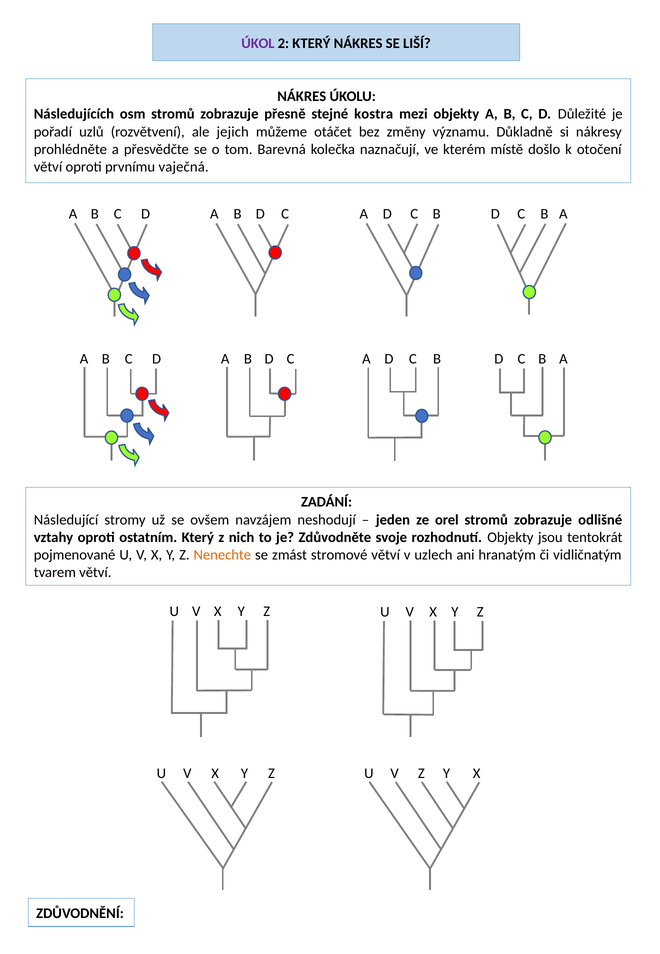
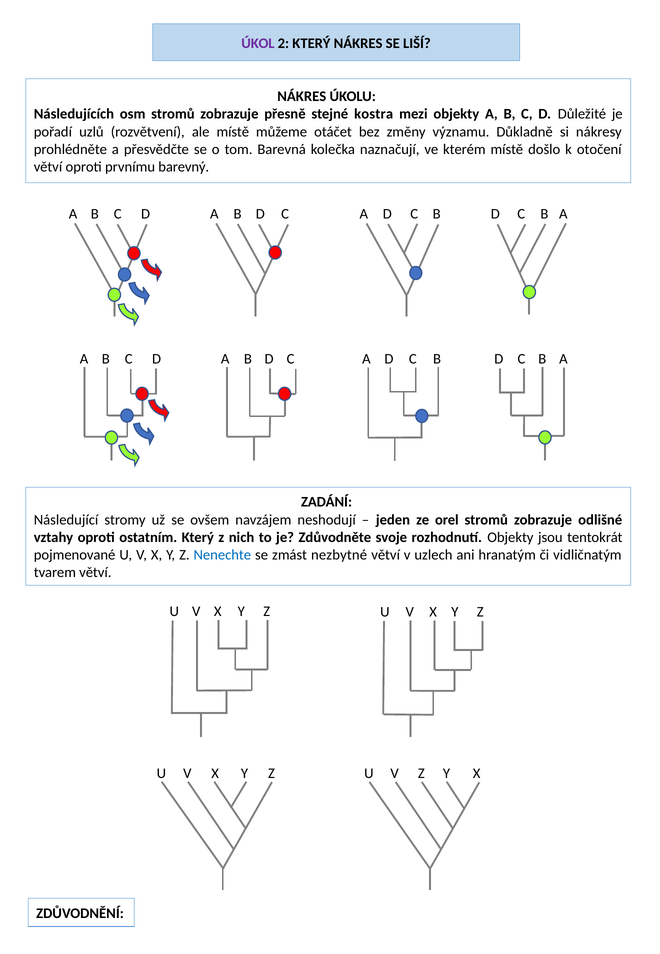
ale jejich: jejich -> místě
vaječná: vaječná -> barevný
Nenechte colour: orange -> blue
stromové: stromové -> nezbytné
